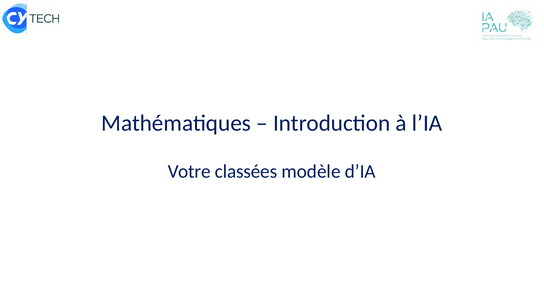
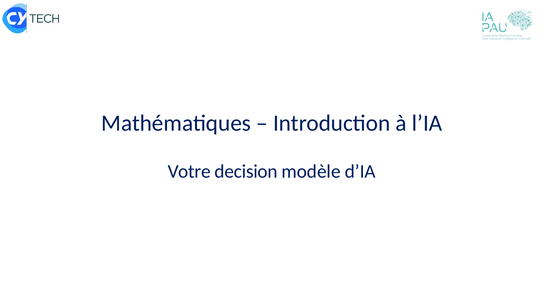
classées: classées -> decision
